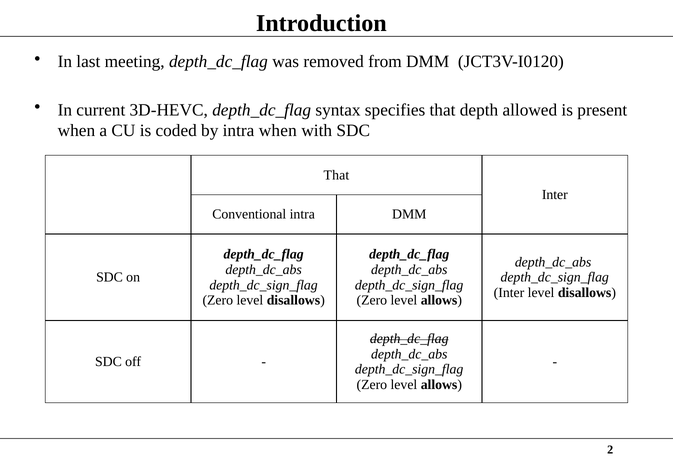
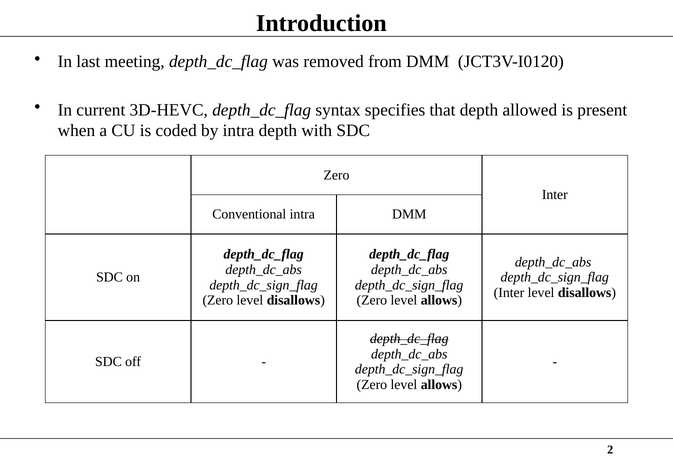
intra when: when -> depth
That at (336, 175): That -> Zero
